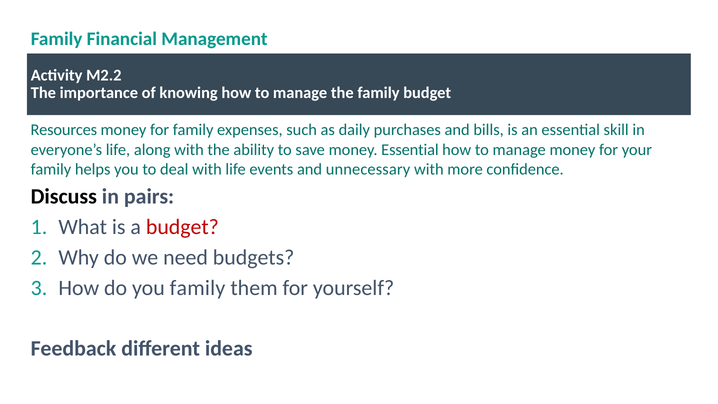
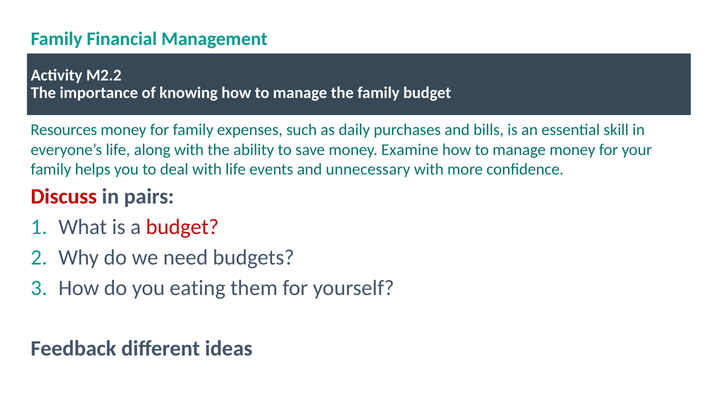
money Essential: Essential -> Examine
Discuss colour: black -> red
you family: family -> eating
